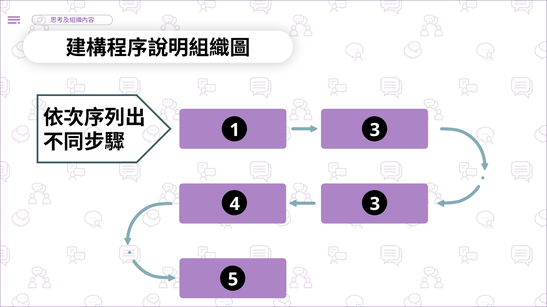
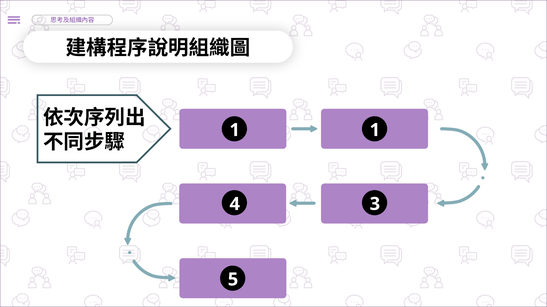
3 at (375, 130): 3 -> 1
